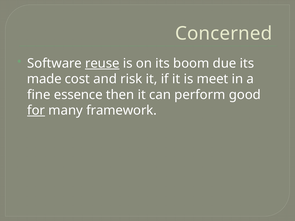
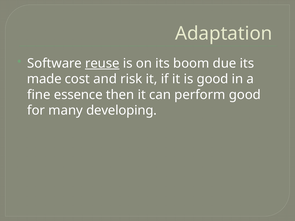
Concerned: Concerned -> Adaptation
is meet: meet -> good
for underline: present -> none
framework: framework -> developing
